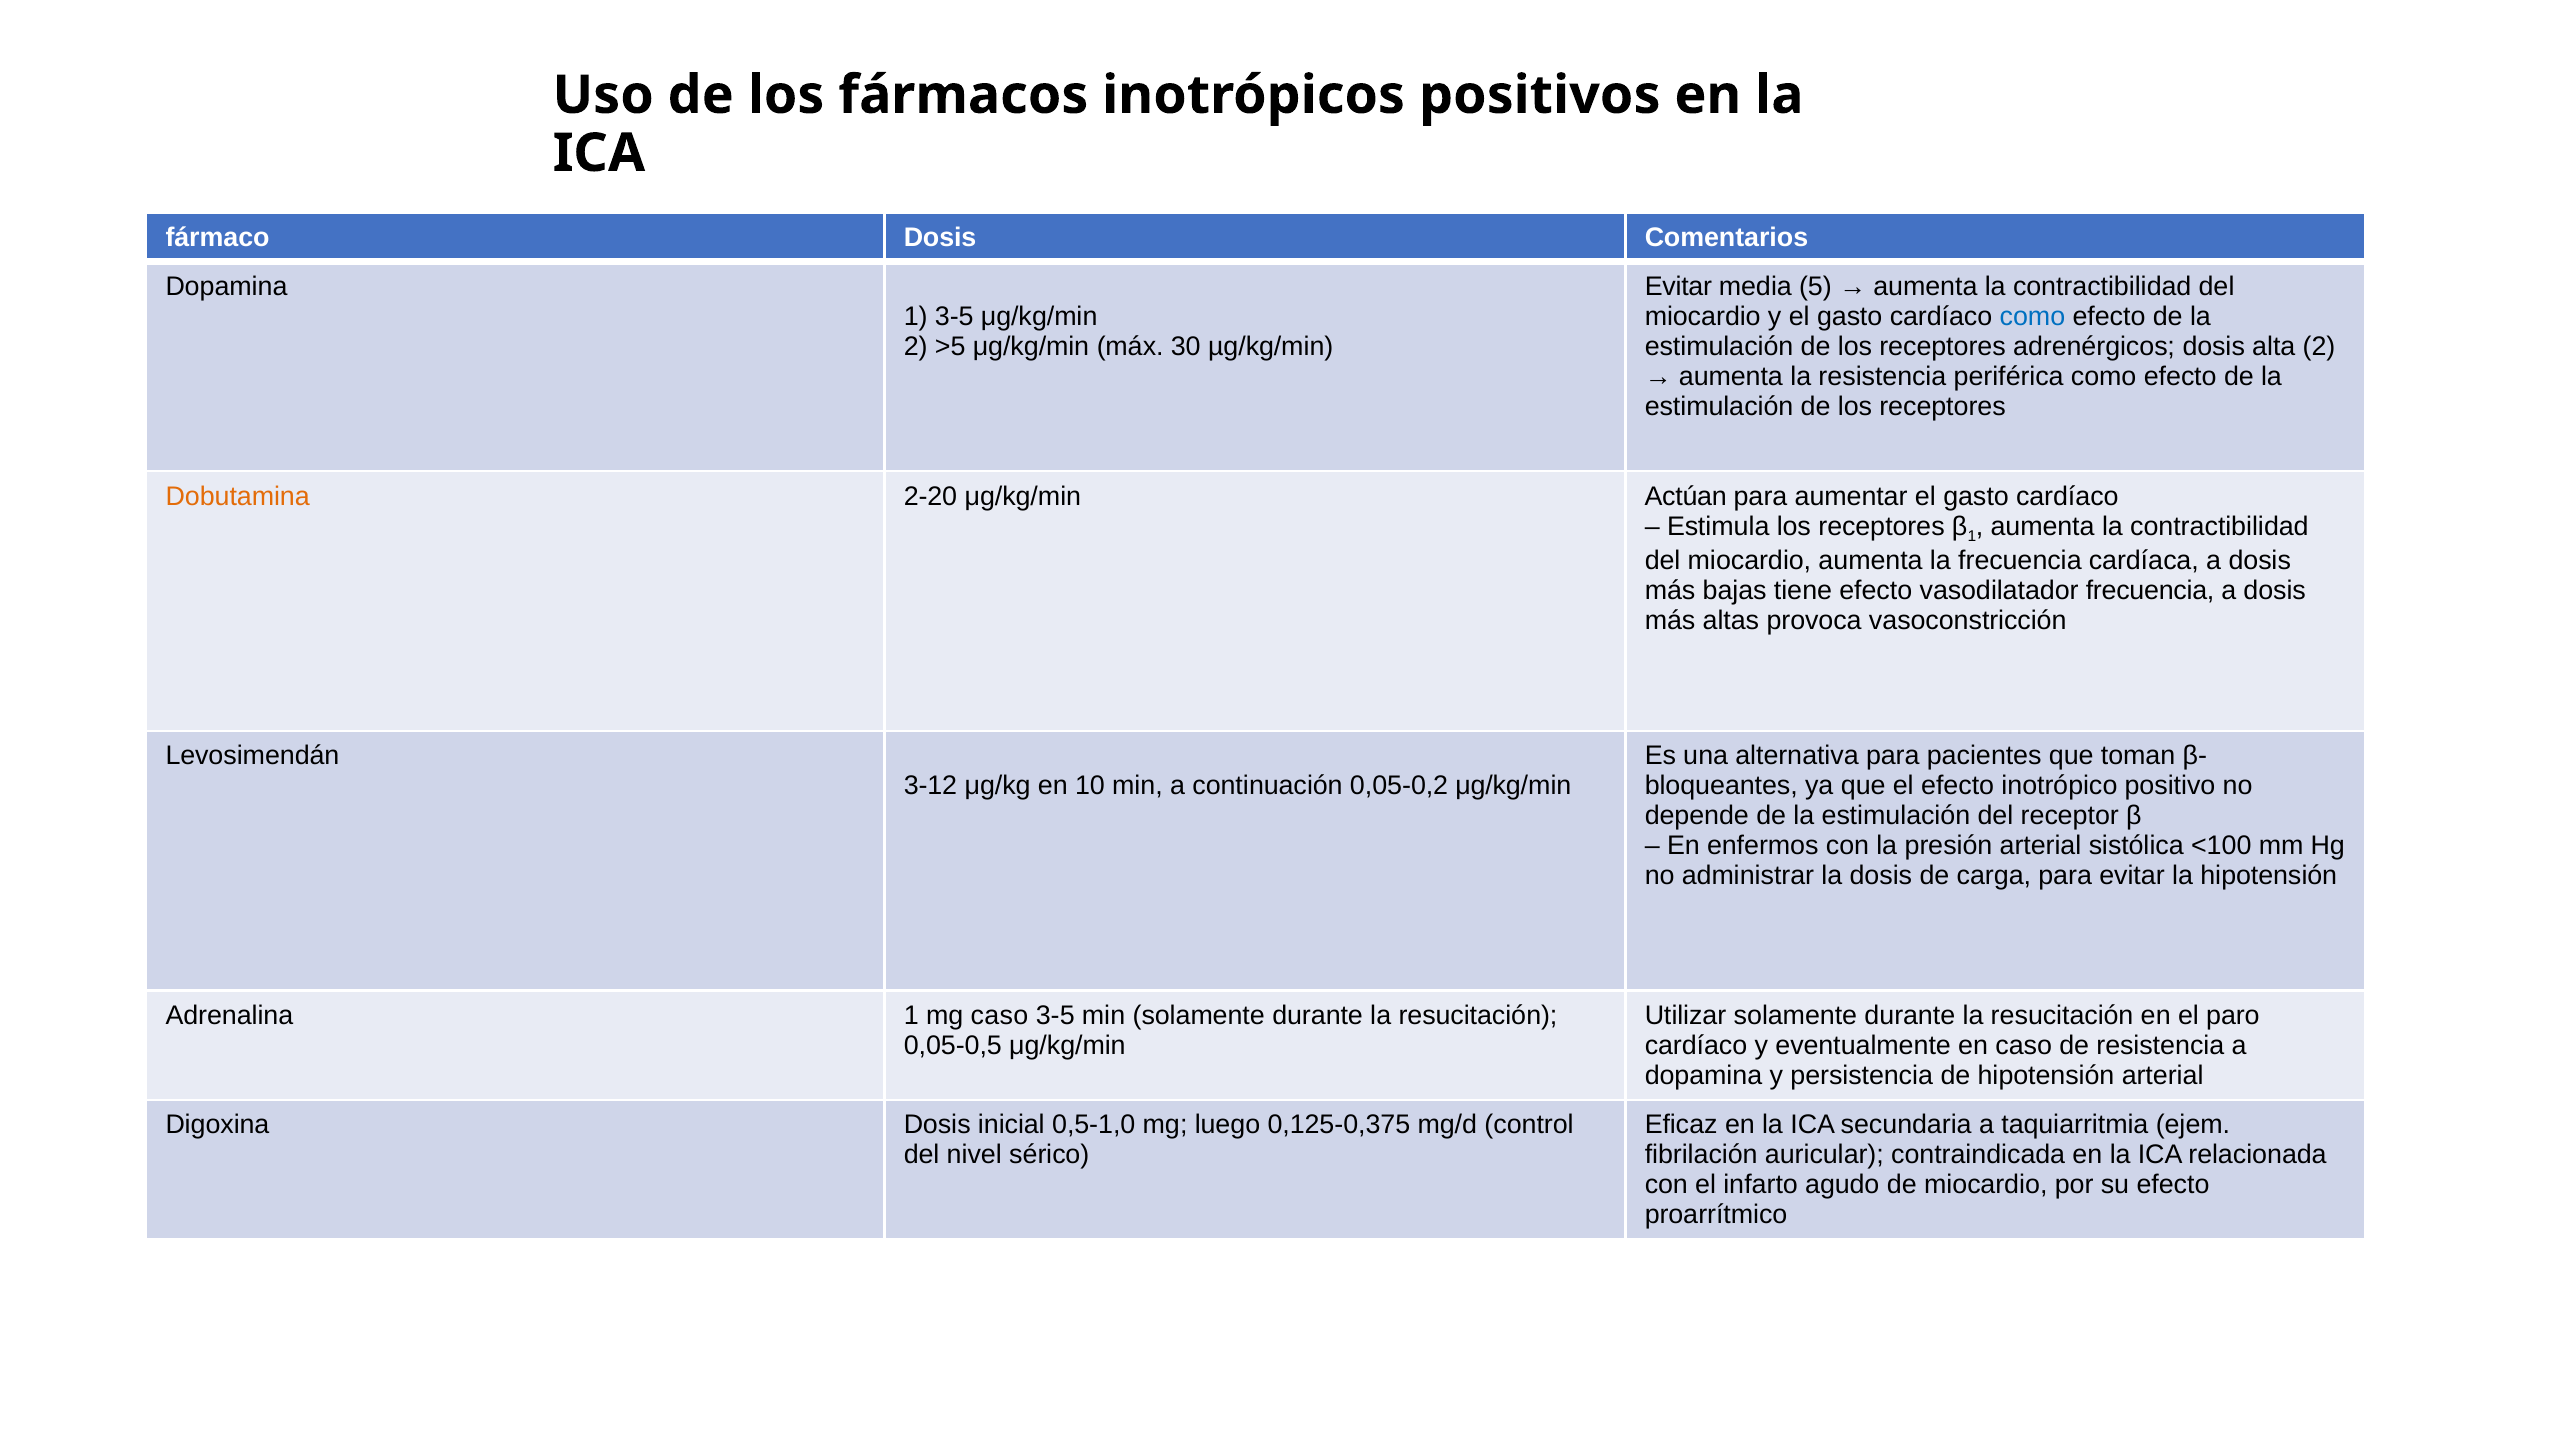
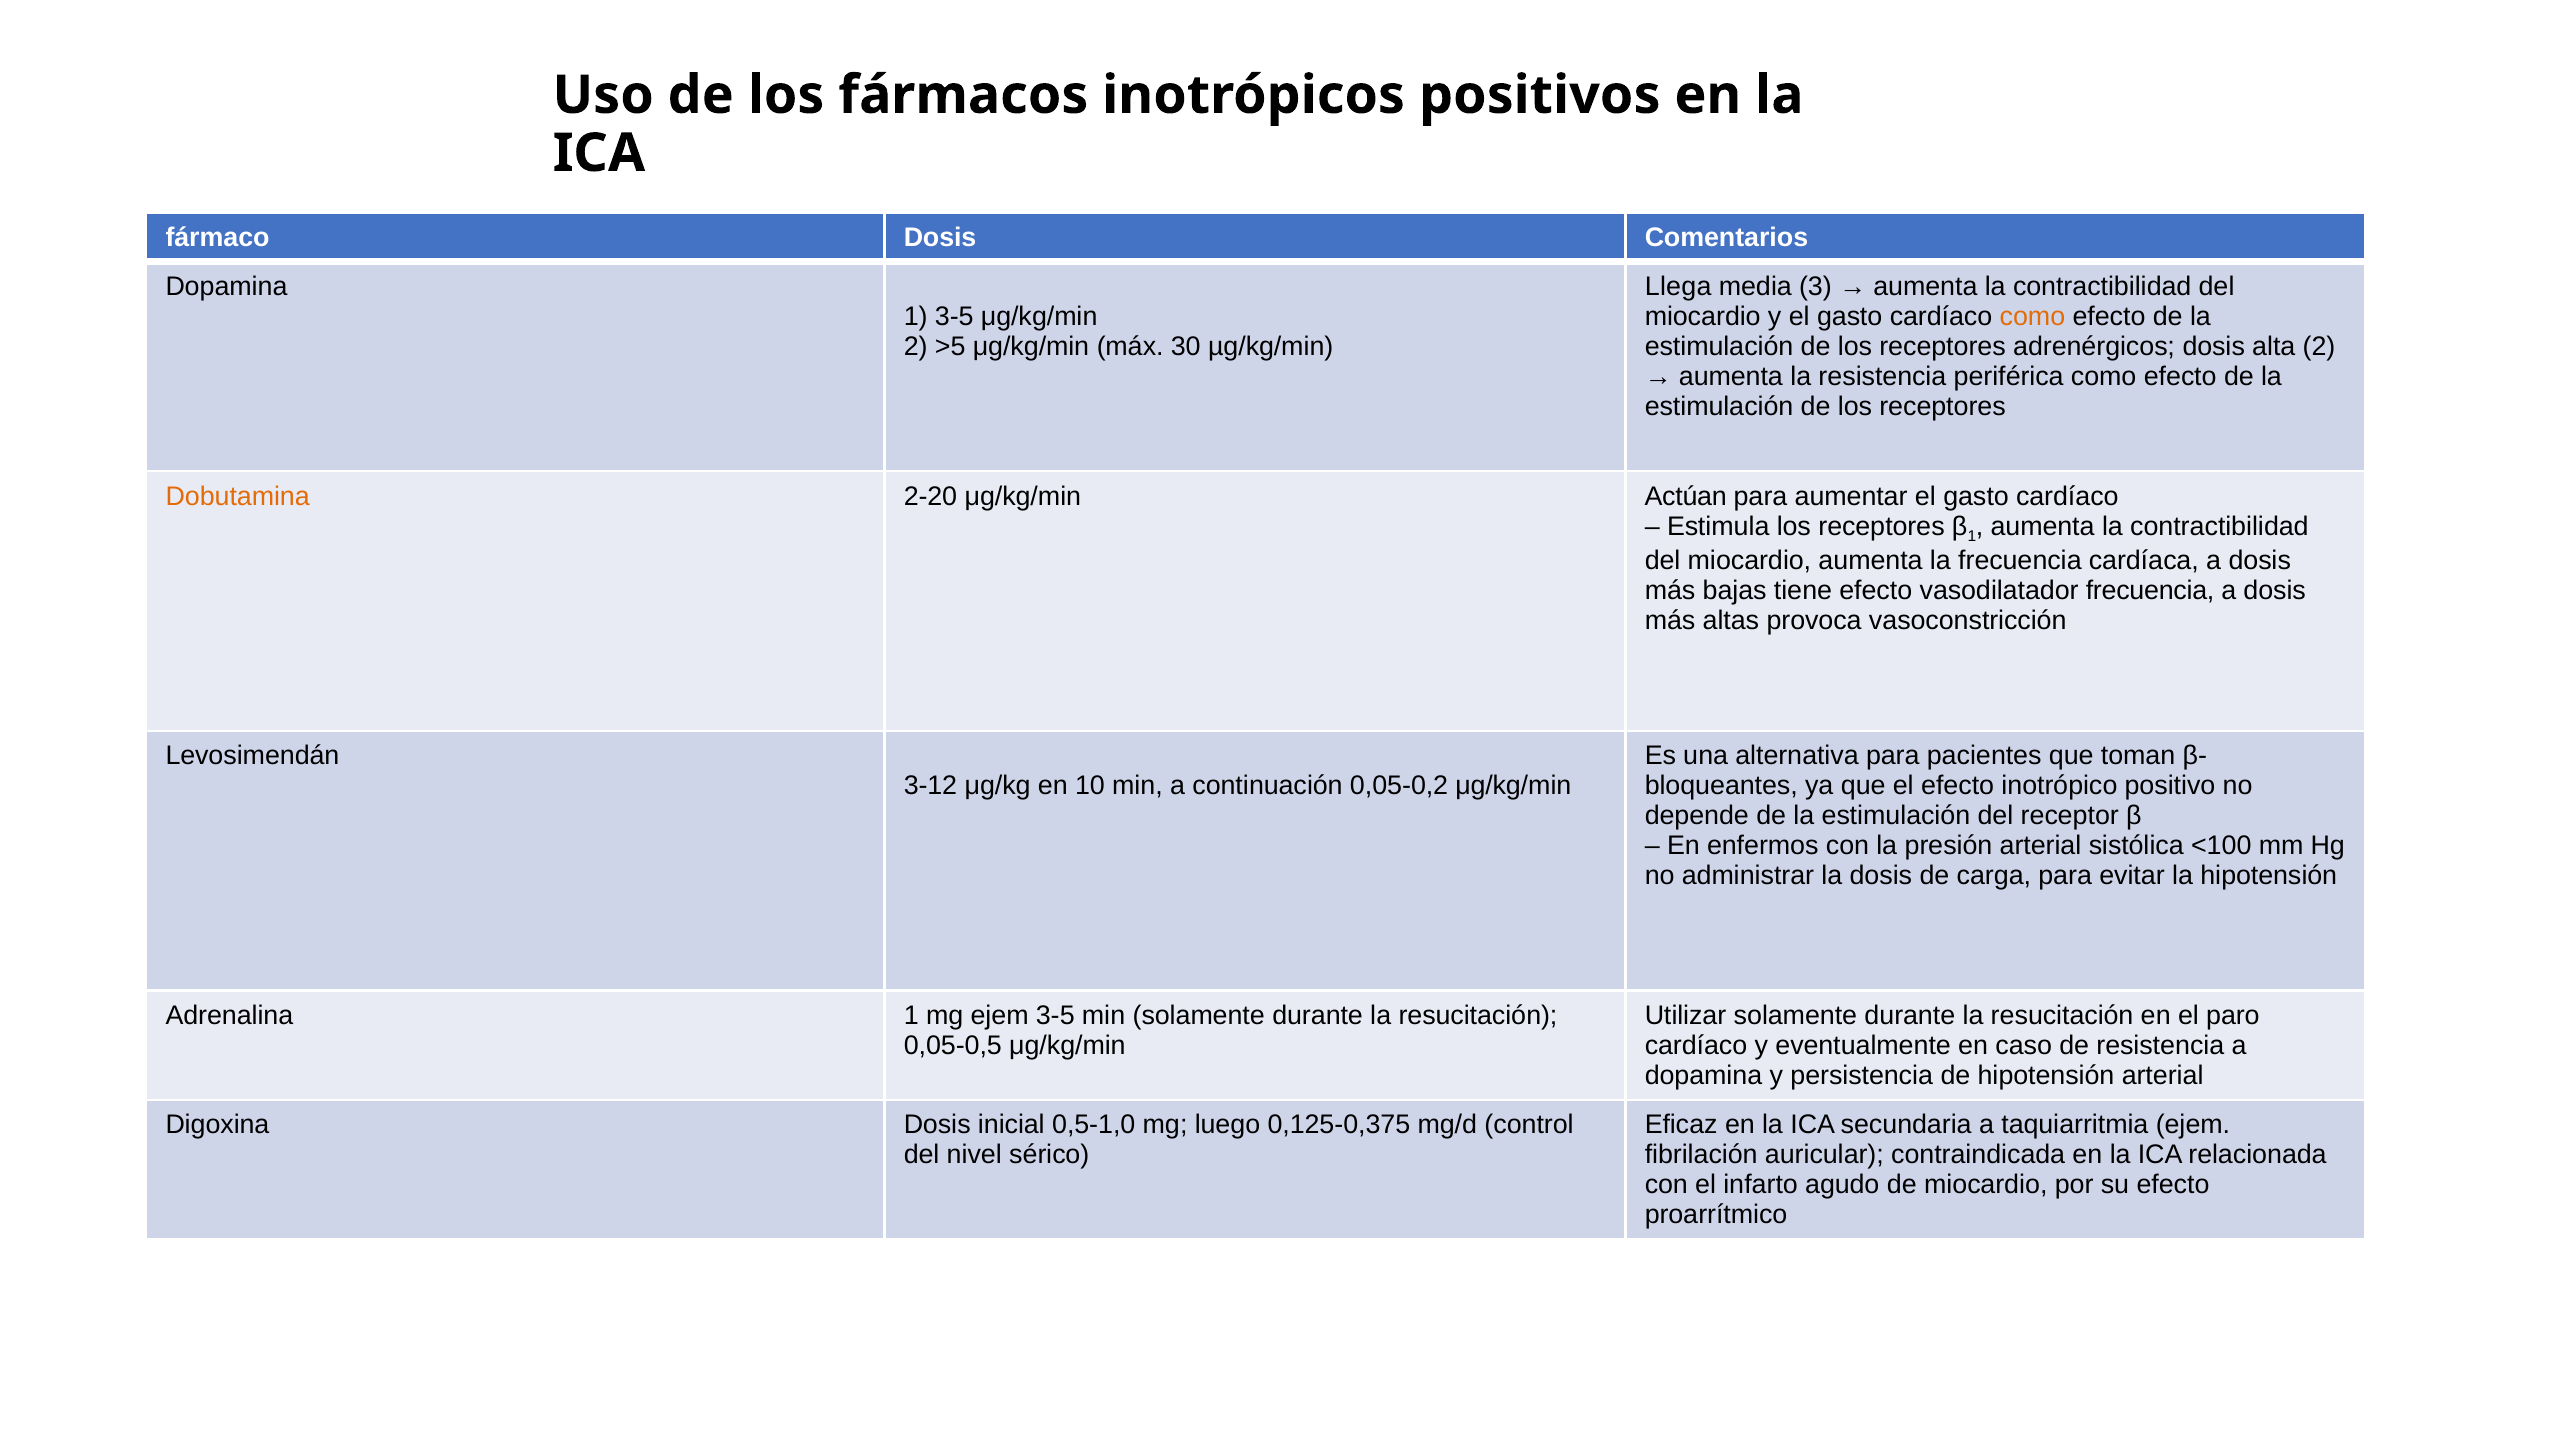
Evitar at (1678, 287): Evitar -> Llega
5: 5 -> 3
como at (2032, 317) colour: blue -> orange
mg caso: caso -> ejem
